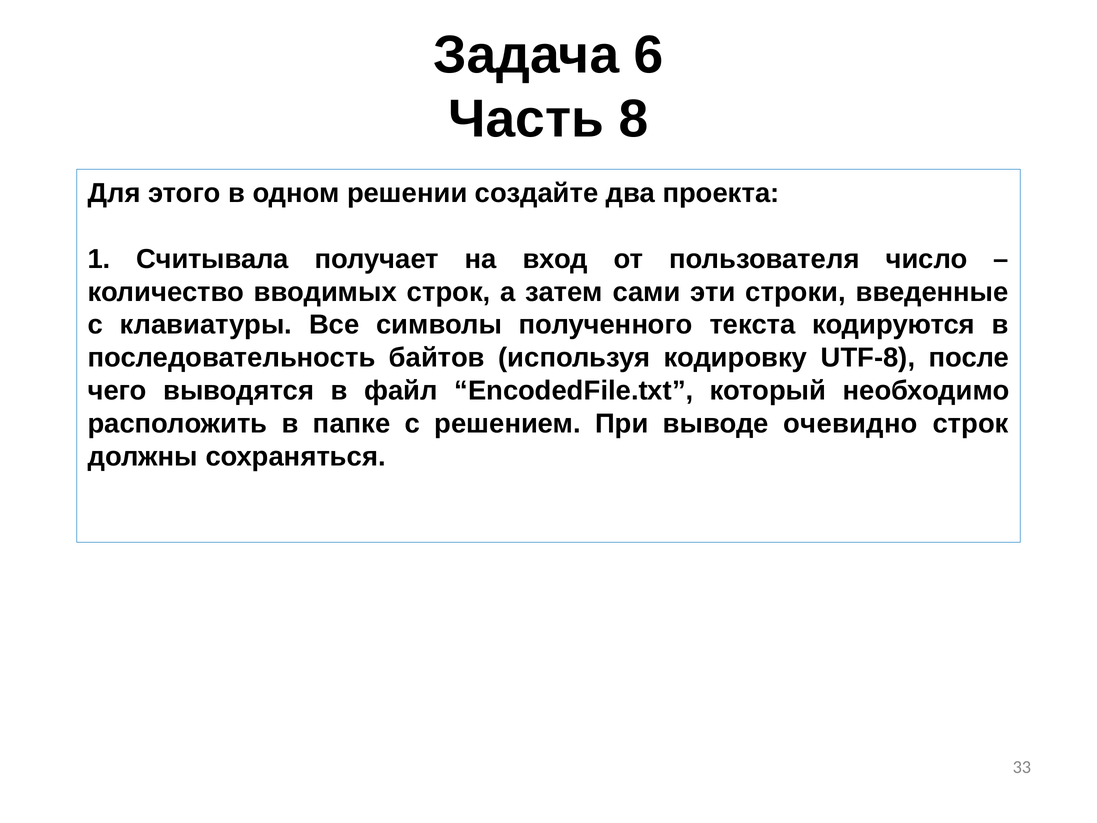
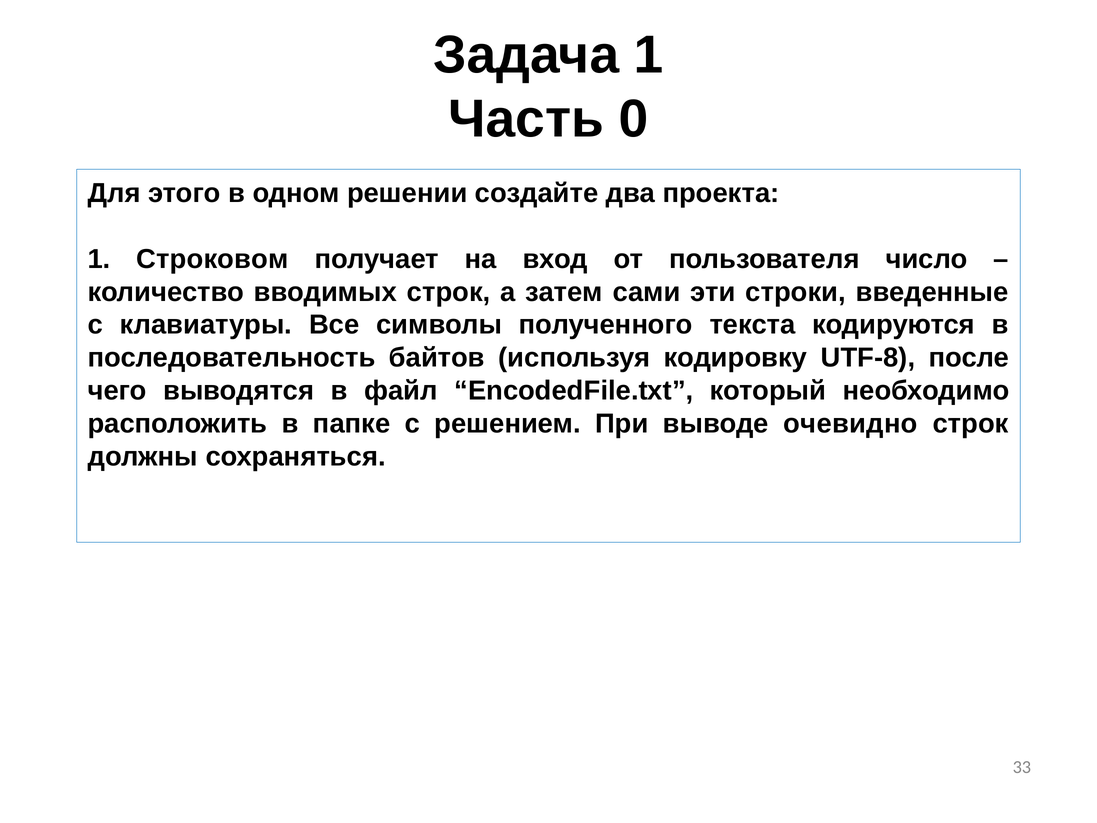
Задача 6: 6 -> 1
8: 8 -> 0
Считывала: Считывала -> Строковом
